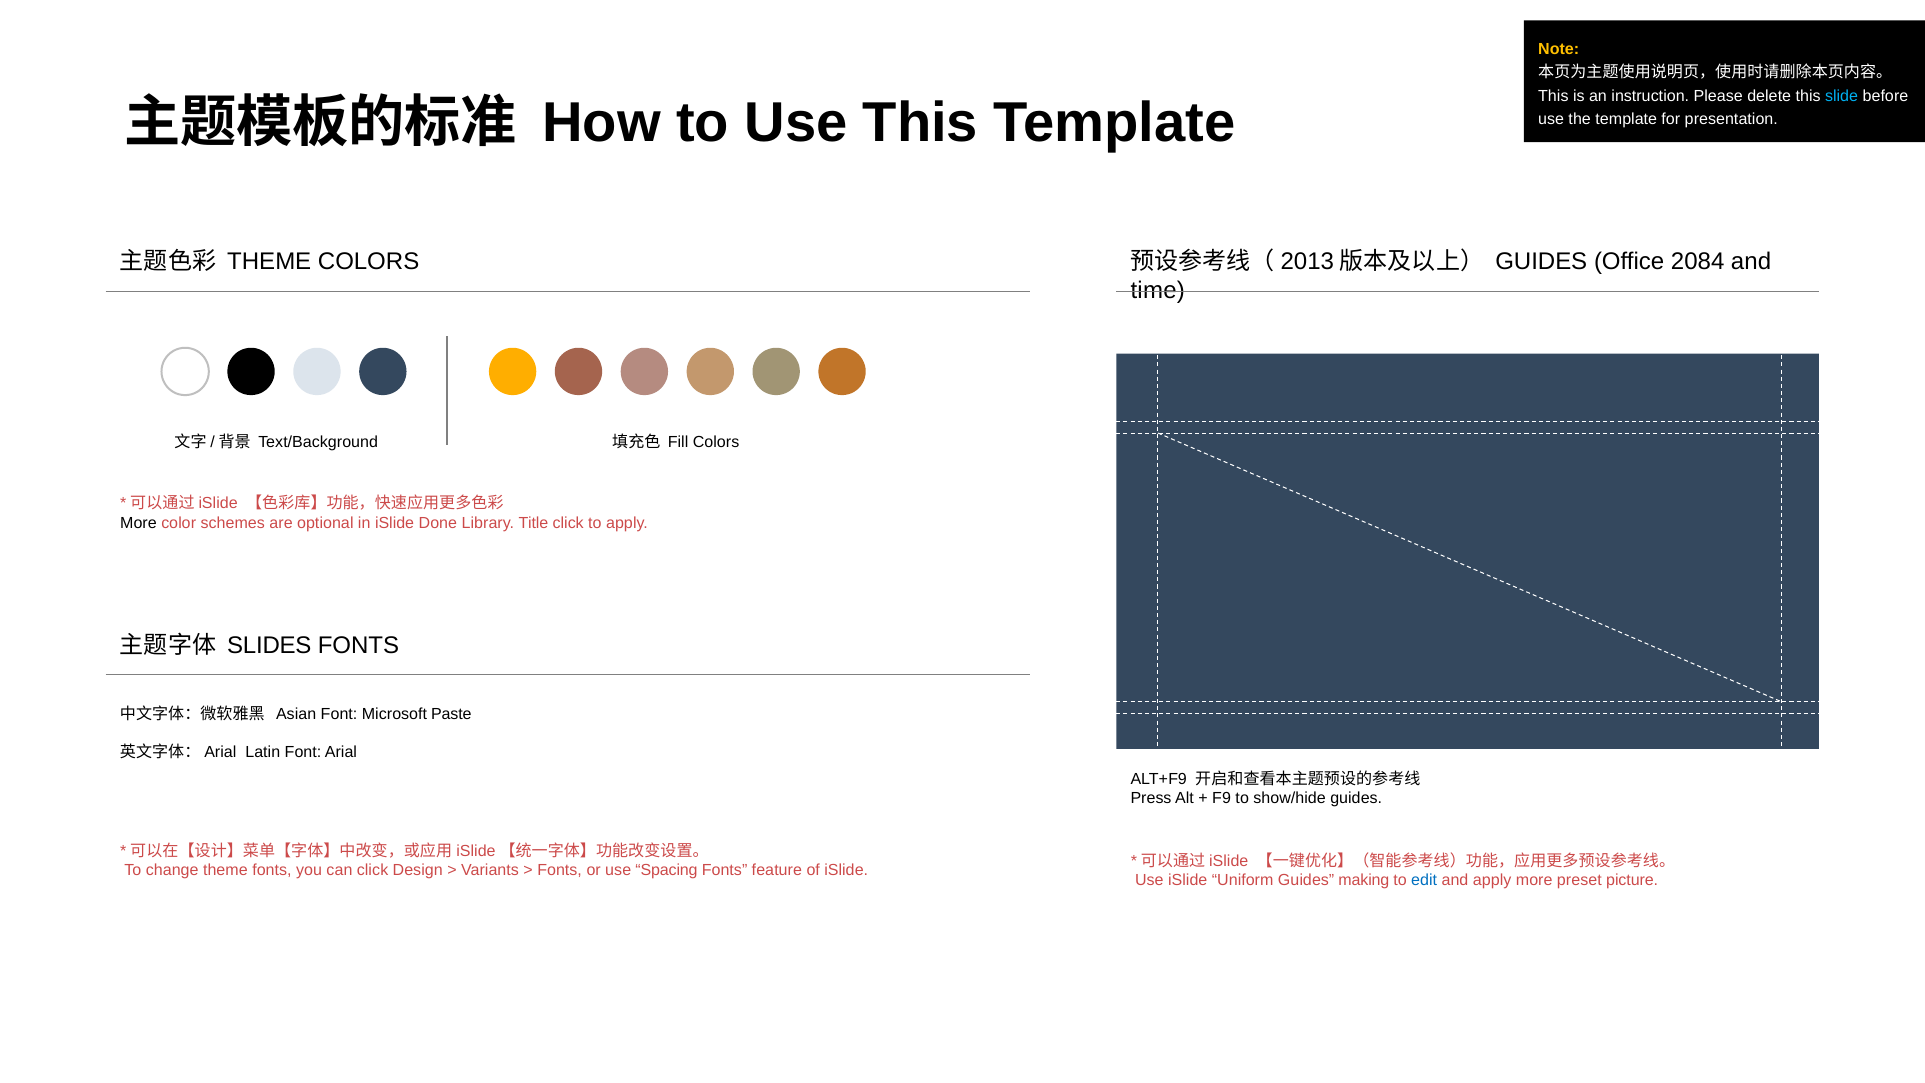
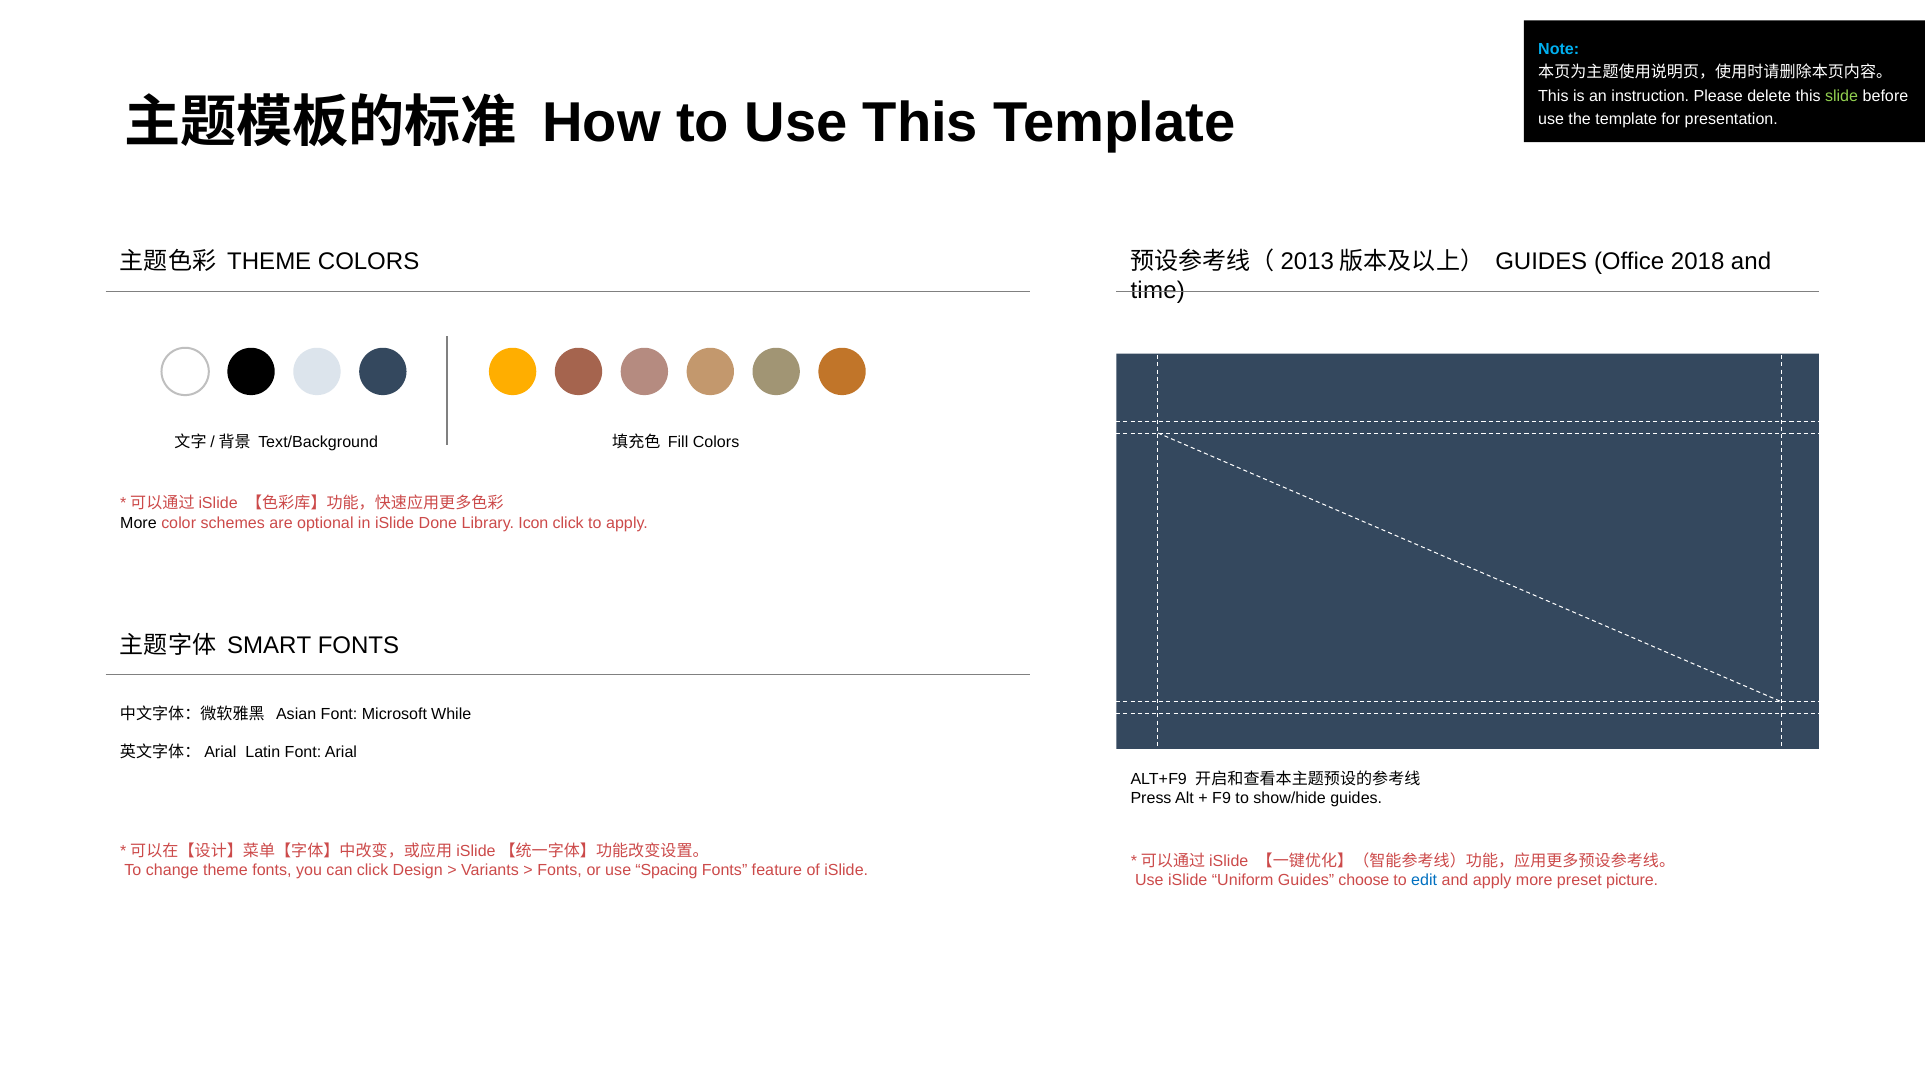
Note colour: yellow -> light blue
slide colour: light blue -> light green
2084: 2084 -> 2018
Title: Title -> Icon
SLIDES: SLIDES -> SMART
Paste: Paste -> While
making: making -> choose
